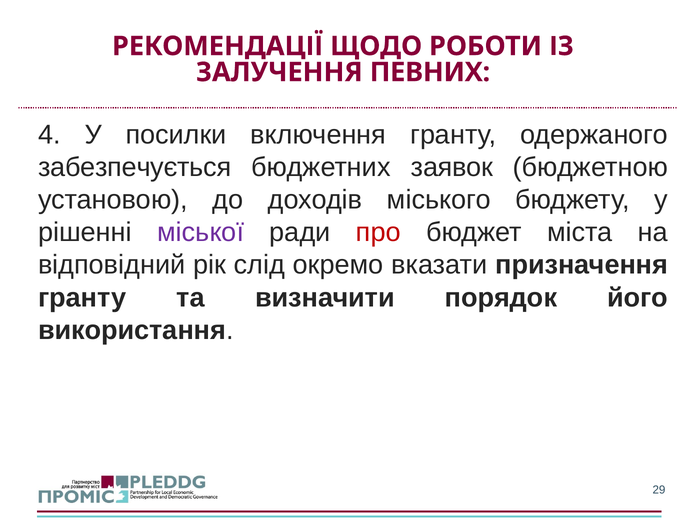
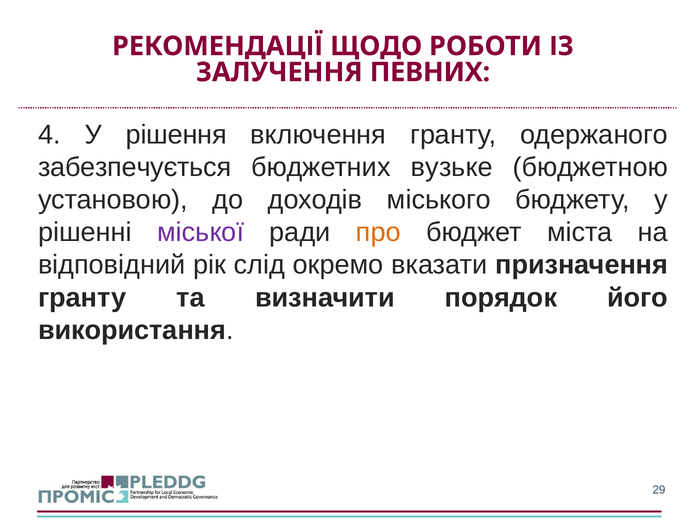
посилки: посилки -> рішення
заявок: заявок -> вузьке
про colour: red -> orange
